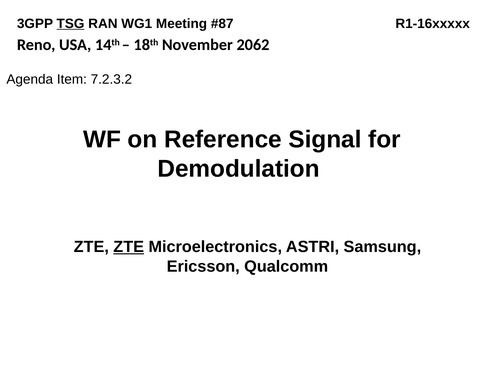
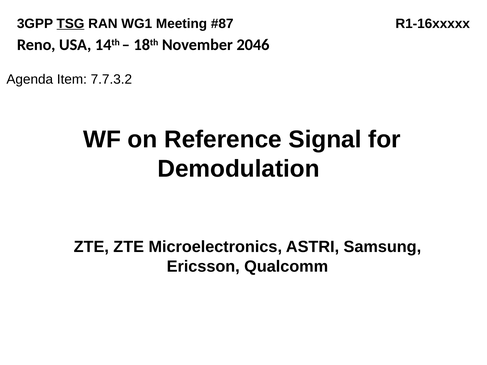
2062: 2062 -> 2046
7.2.3.2: 7.2.3.2 -> 7.7.3.2
ZTE at (129, 247) underline: present -> none
